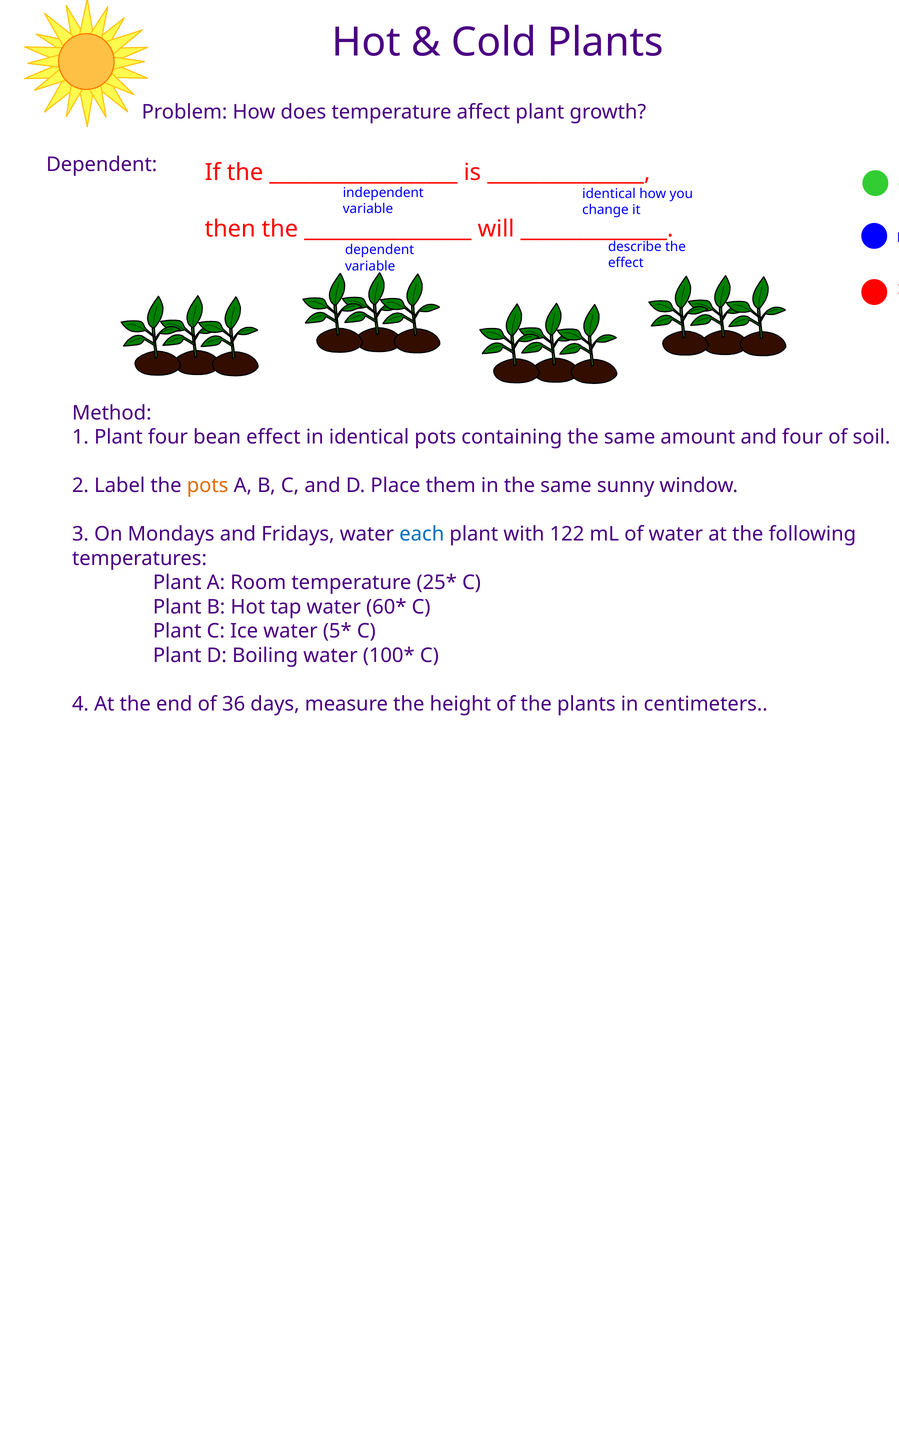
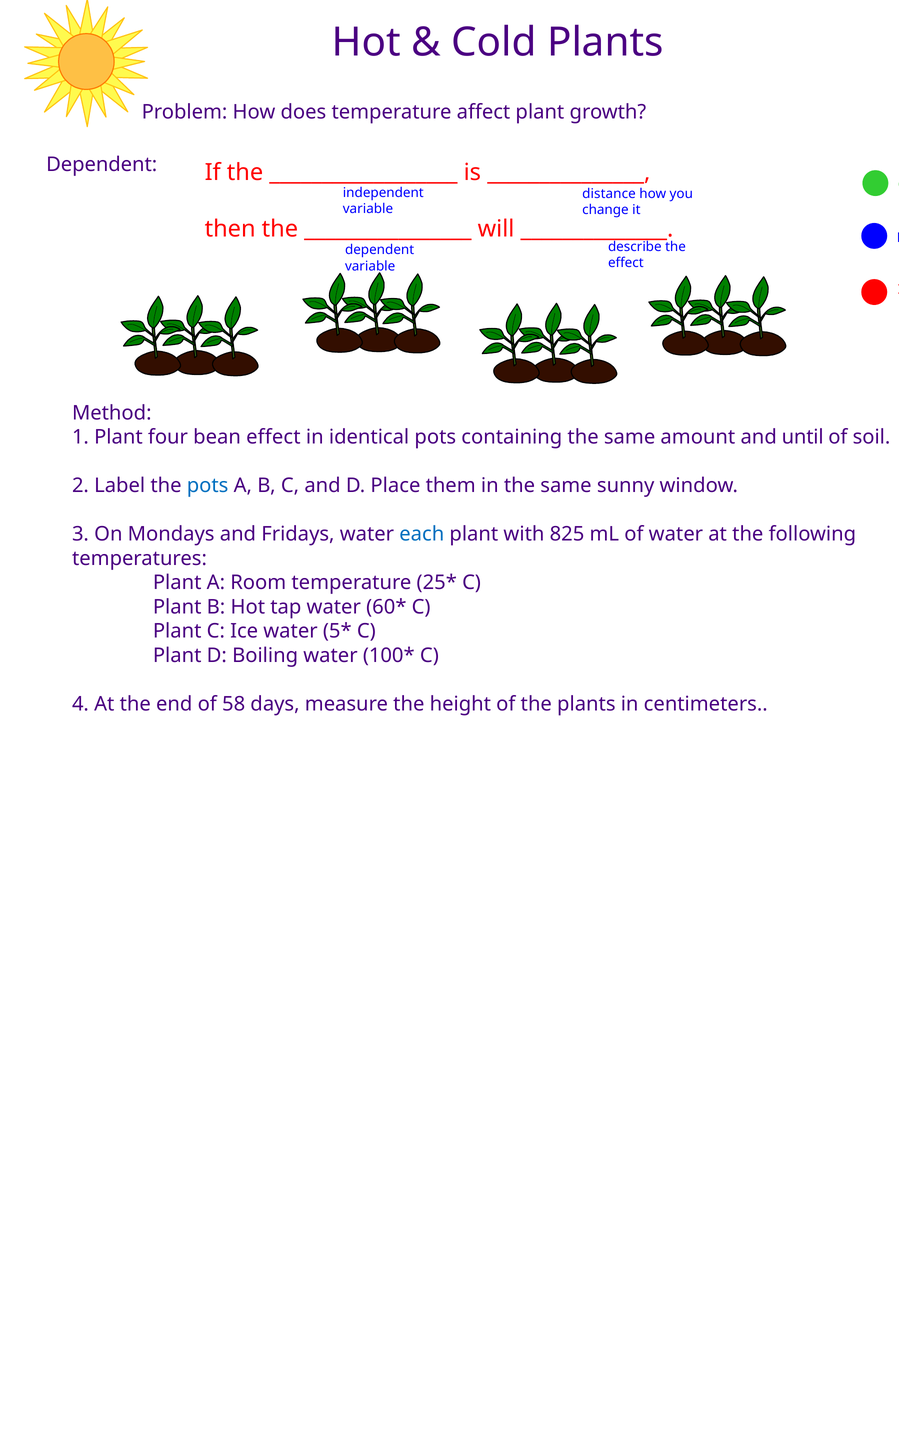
identical at (609, 194): identical -> distance
and four: four -> until
pots at (208, 486) colour: orange -> blue
122: 122 -> 825
36: 36 -> 58
